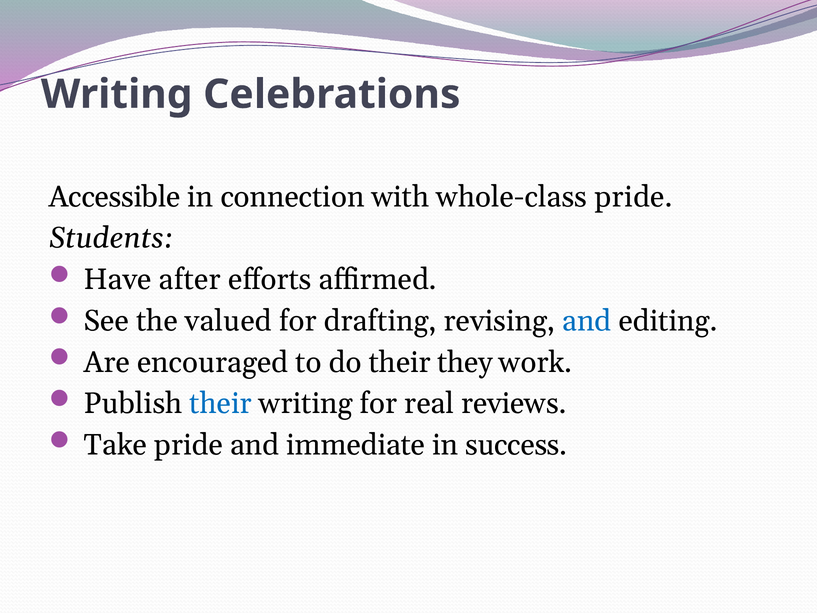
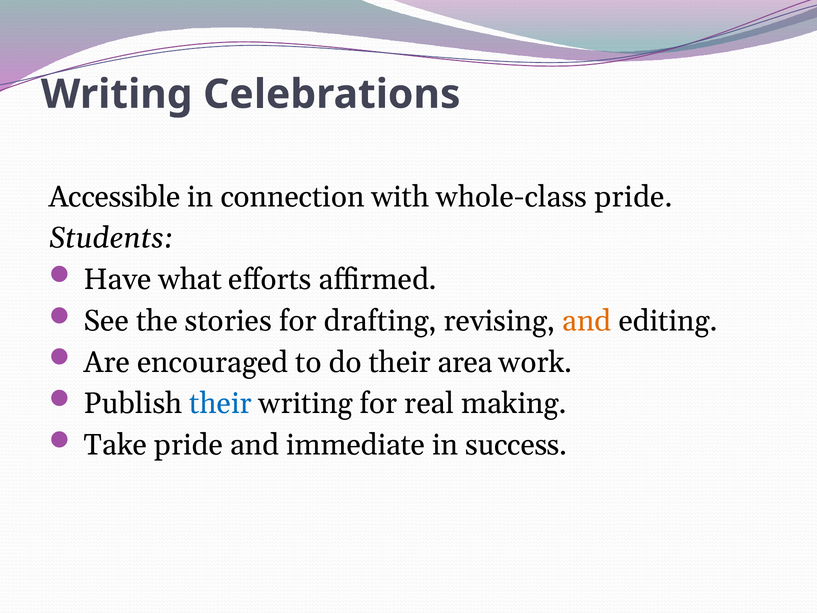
after: after -> what
valued: valued -> stories
and at (587, 321) colour: blue -> orange
they: they -> area
reviews: reviews -> making
